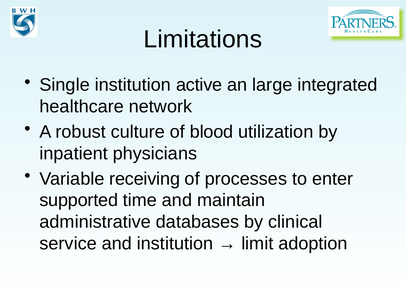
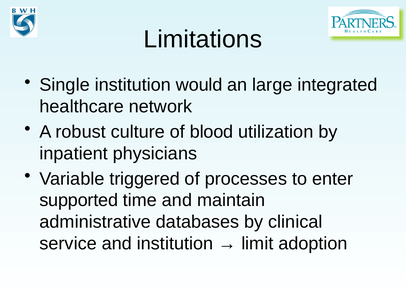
active: active -> would
receiving: receiving -> triggered
